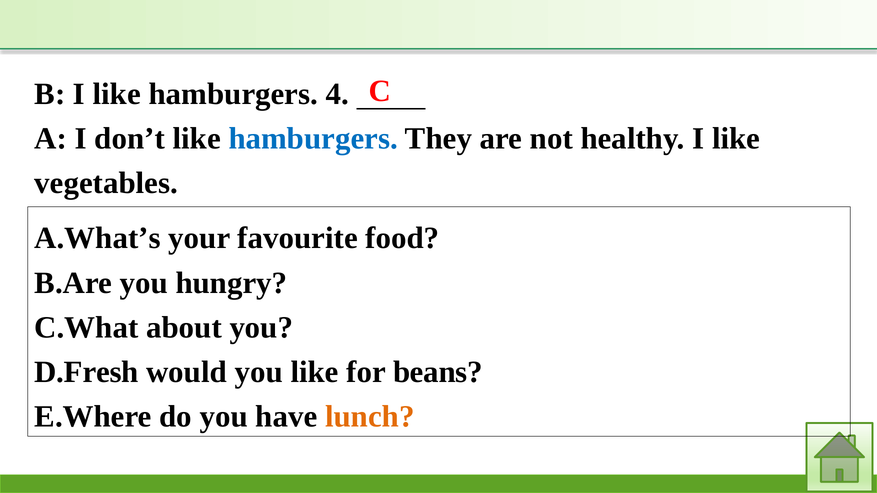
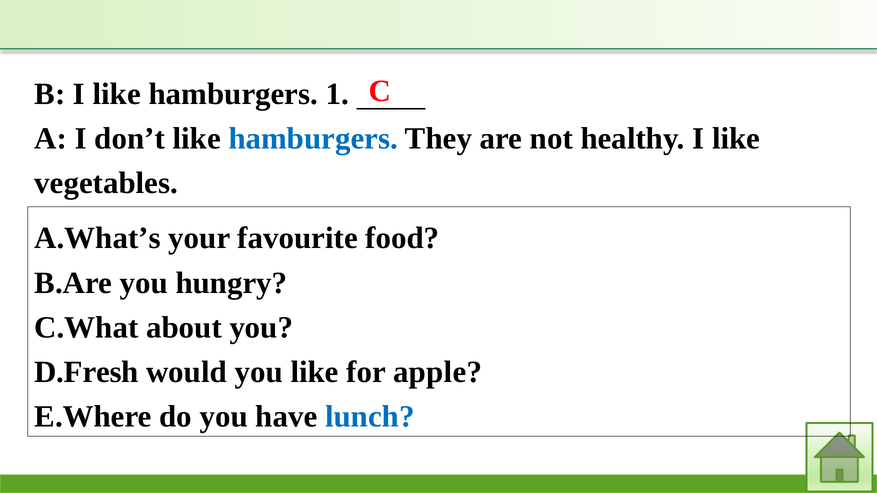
4: 4 -> 1
beans: beans -> apple
lunch colour: orange -> blue
